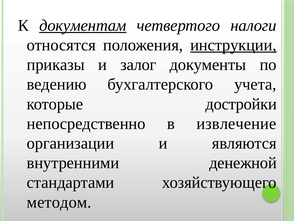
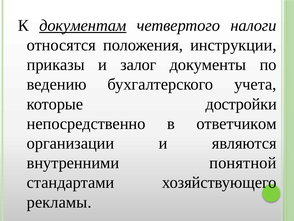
инструкции underline: present -> none
извлечение: извлечение -> ответчиком
денежной: денежной -> понятной
методом: методом -> рекламы
